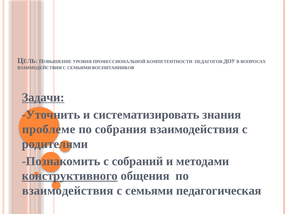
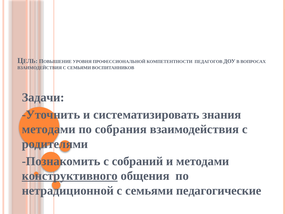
Задачи underline: present -> none
проблеме at (49, 129): проблеме -> методами
взаимодействия at (68, 190): взаимодействия -> нетрадиционной
педагогическая: педагогическая -> педагогические
